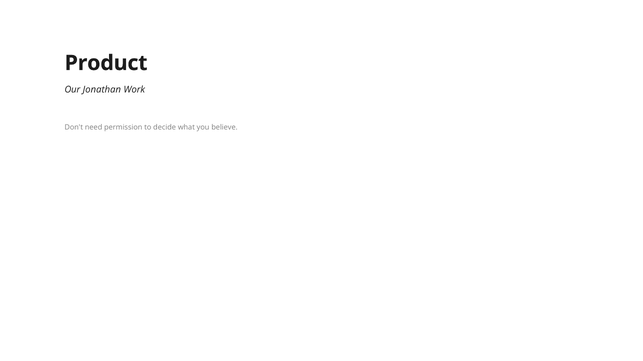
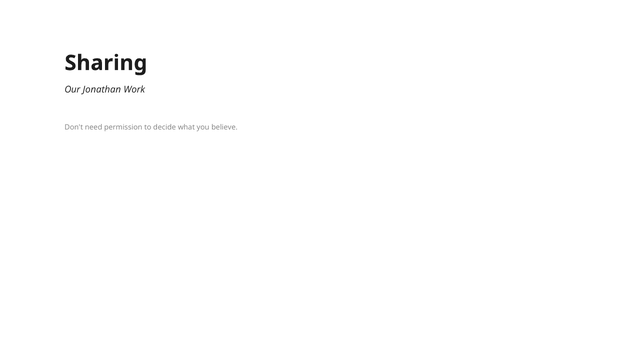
Product: Product -> Sharing
